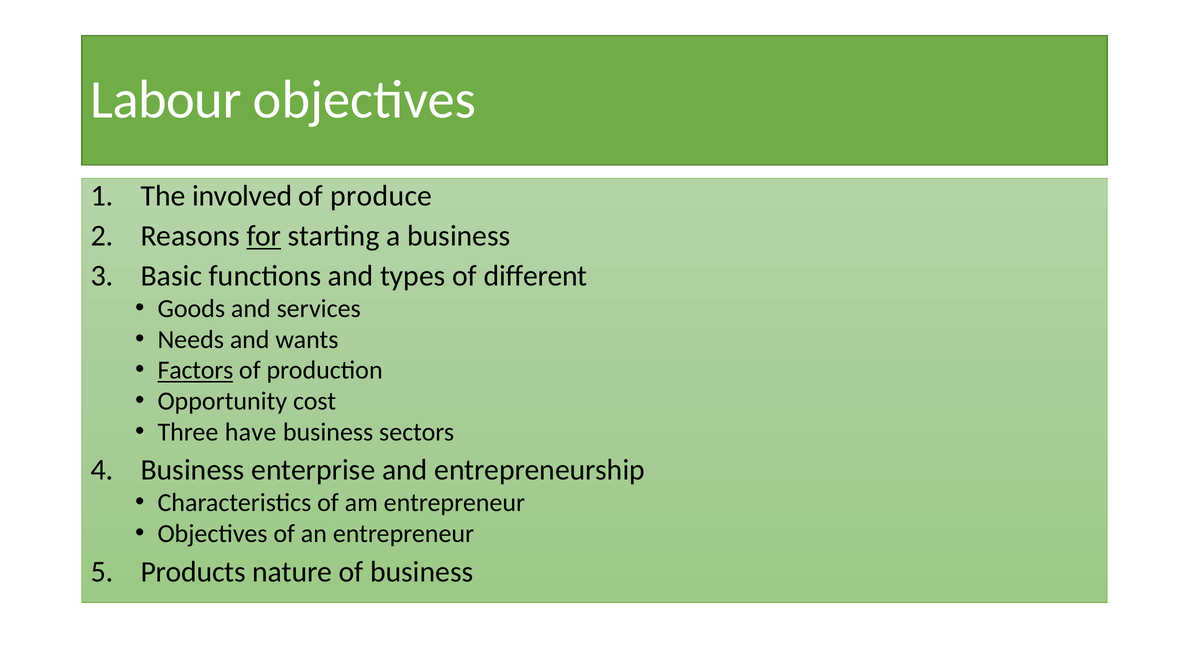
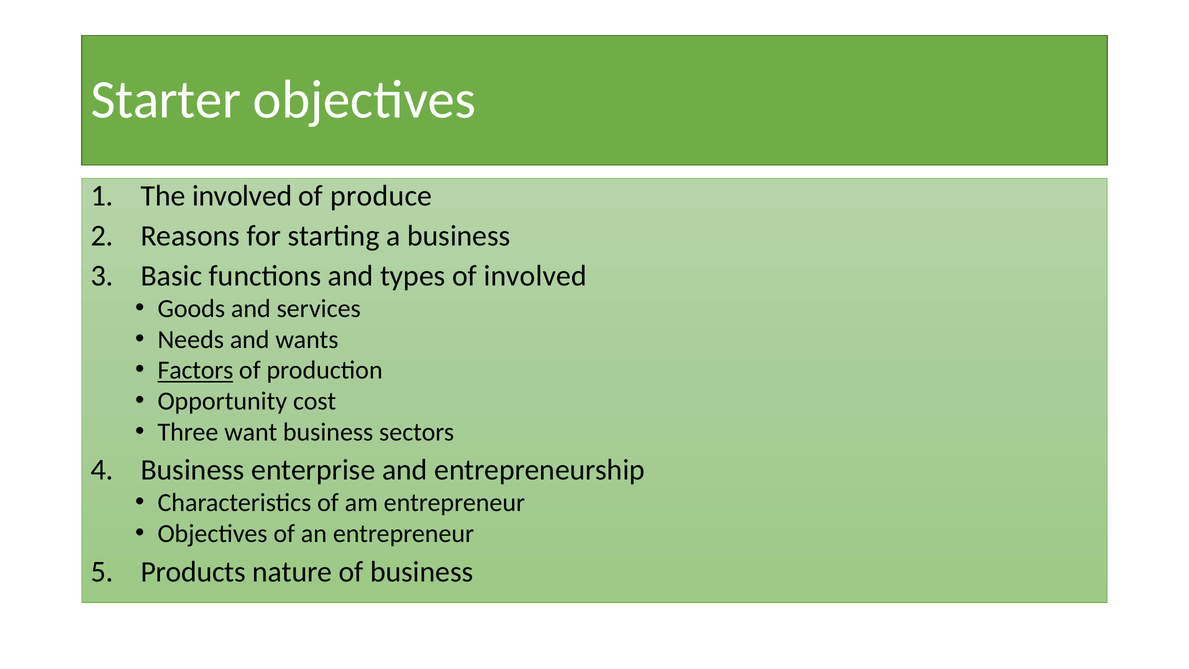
Labour: Labour -> Starter
for underline: present -> none
of different: different -> involved
have: have -> want
